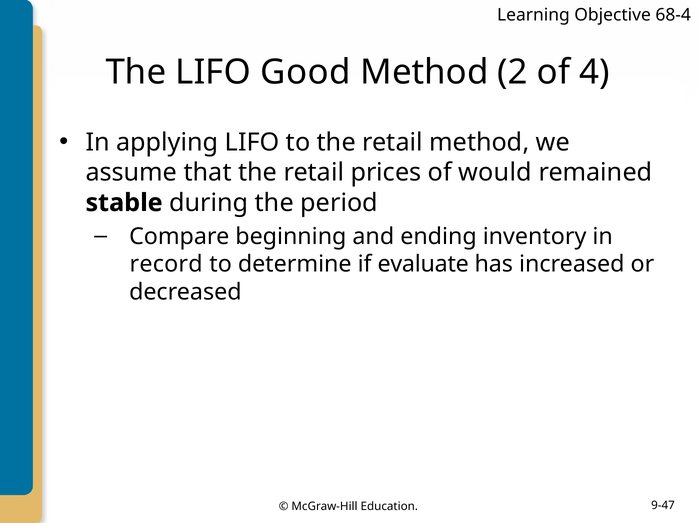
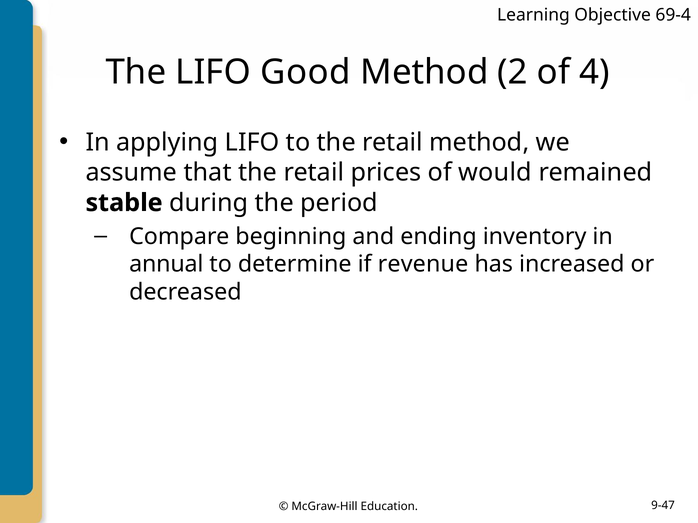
68-4: 68-4 -> 69-4
record: record -> annual
evaluate: evaluate -> revenue
